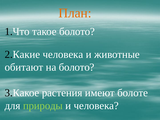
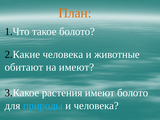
на болото: болото -> имеют
имеют болоте: болоте -> болото
природы colour: light green -> light blue
